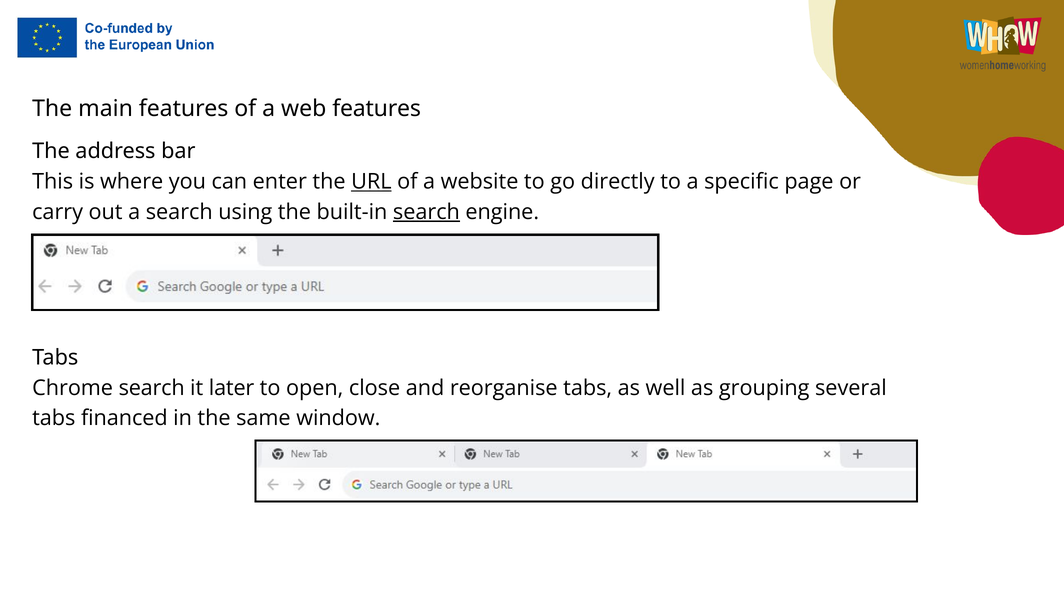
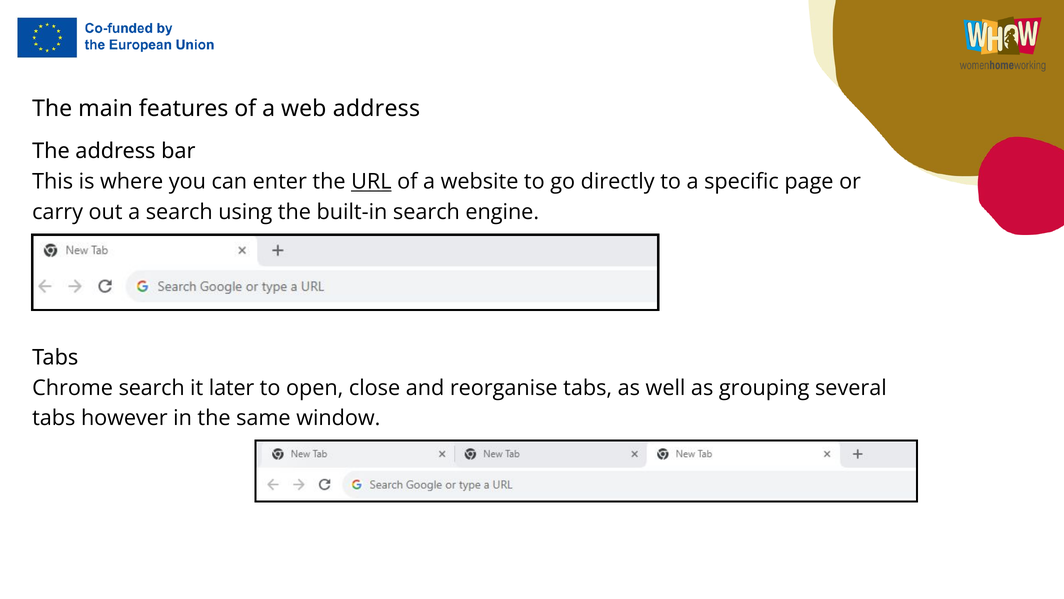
web features: features -> address
search at (426, 212) underline: present -> none
financed: financed -> however
